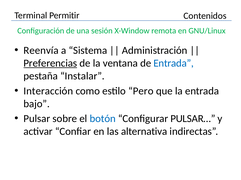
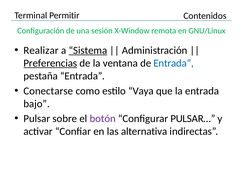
Reenvía: Reenvía -> Realizar
Sistema underline: none -> present
pestaña Instalar: Instalar -> Entrada
Interacción: Interacción -> Conectarse
Pero: Pero -> Vaya
botón colour: blue -> purple
